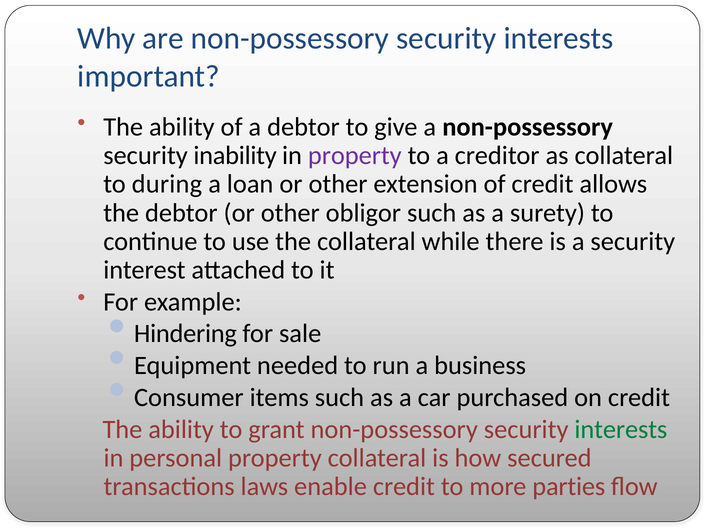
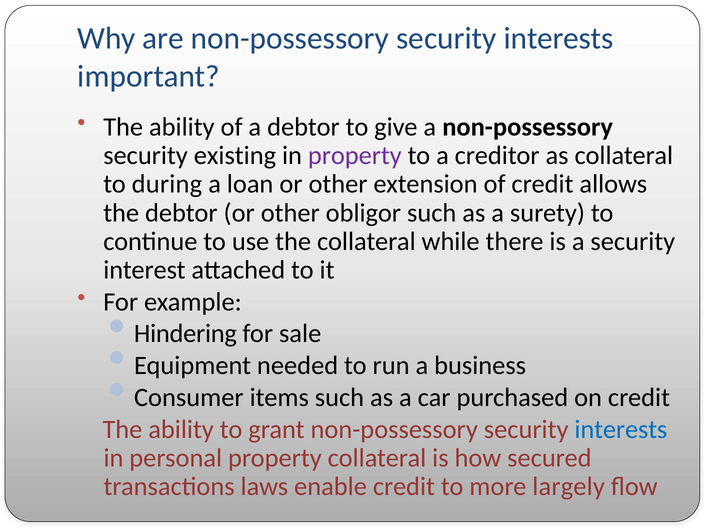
inability: inability -> existing
interests at (621, 429) colour: green -> blue
parties: parties -> largely
